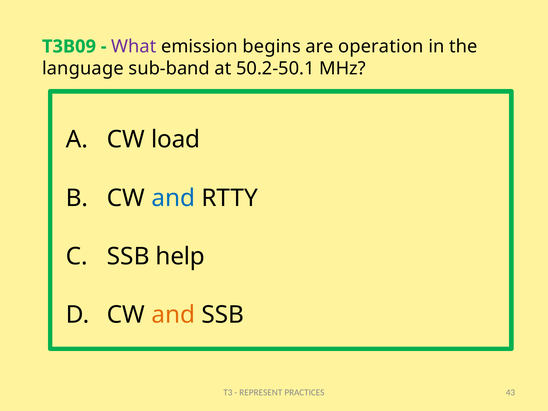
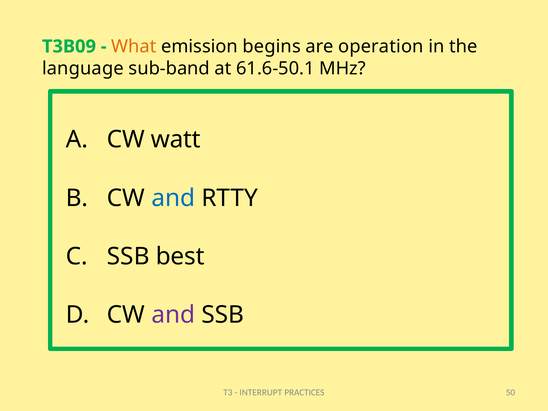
What colour: purple -> orange
50.2-50.1: 50.2-50.1 -> 61.6-50.1
load: load -> watt
help: help -> best
and at (173, 315) colour: orange -> purple
REPRESENT: REPRESENT -> INTERRUPT
43: 43 -> 50
